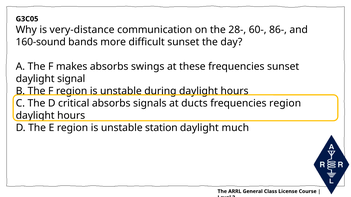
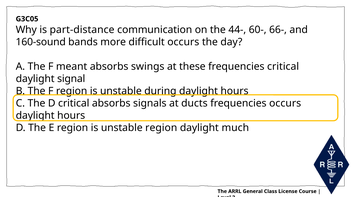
very-distance: very-distance -> part-distance
28-: 28- -> 44-
86-: 86- -> 66-
difficult sunset: sunset -> occurs
makes: makes -> meant
frequencies sunset: sunset -> critical
frequencies region: region -> occurs
unstable station: station -> region
